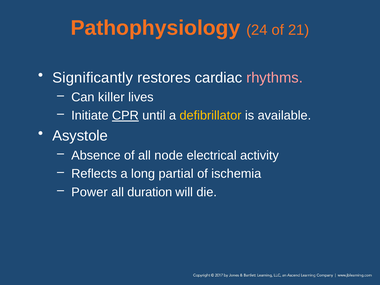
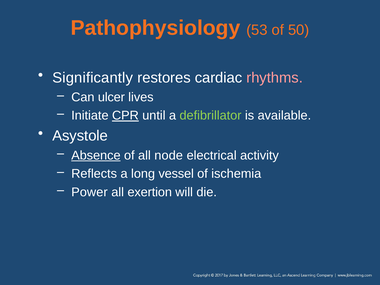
24: 24 -> 53
21: 21 -> 50
killer: killer -> ulcer
defibrillator colour: yellow -> light green
Absence underline: none -> present
partial: partial -> vessel
duration: duration -> exertion
